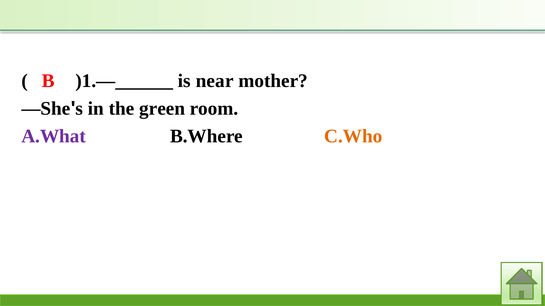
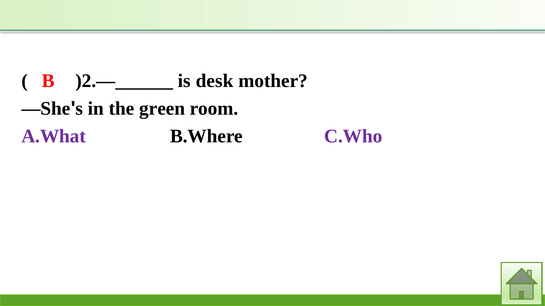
)1.—______: )1.—______ -> )2.—______
near: near -> desk
C.Who colour: orange -> purple
